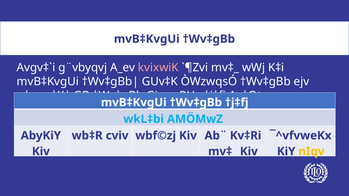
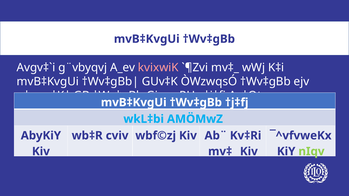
nIqv colour: yellow -> light green
